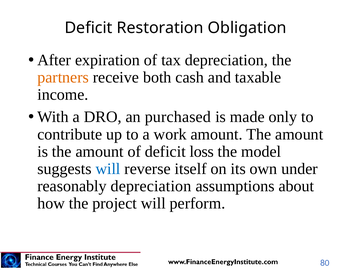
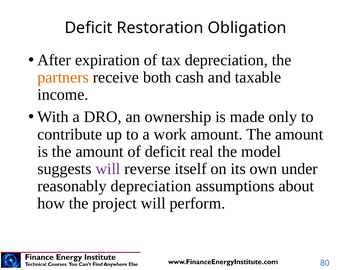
purchased: purchased -> ownership
loss: loss -> real
will at (108, 169) colour: blue -> purple
